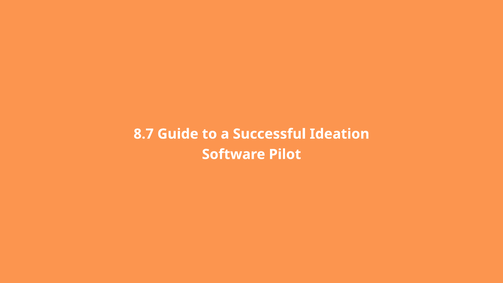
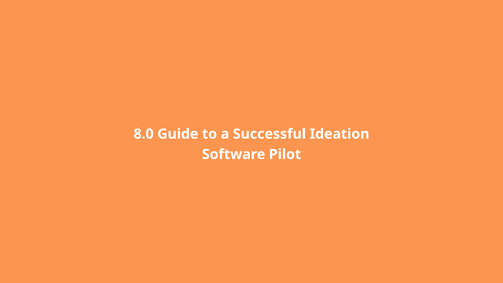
8.7: 8.7 -> 8.0
